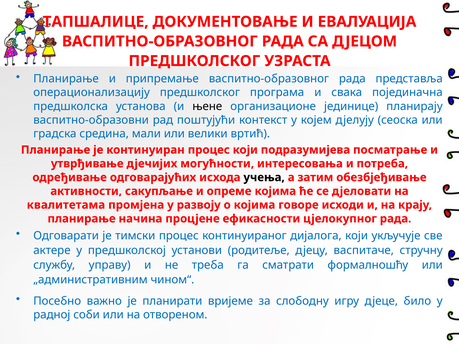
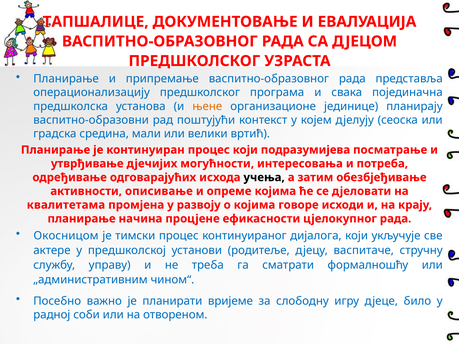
њене colour: black -> orange
сакупљање: сакупљање -> описивање
Одговарати: Одговарати -> Окосницом
